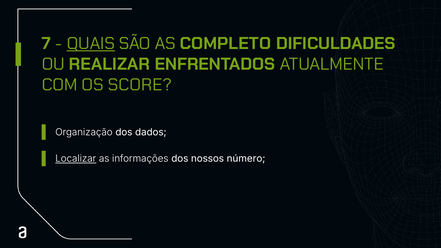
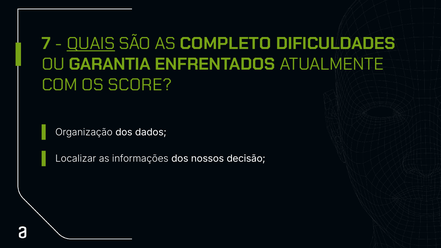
REALIZAR: REALIZAR -> GARANTIA
Localizar underline: present -> none
número: número -> decisão
